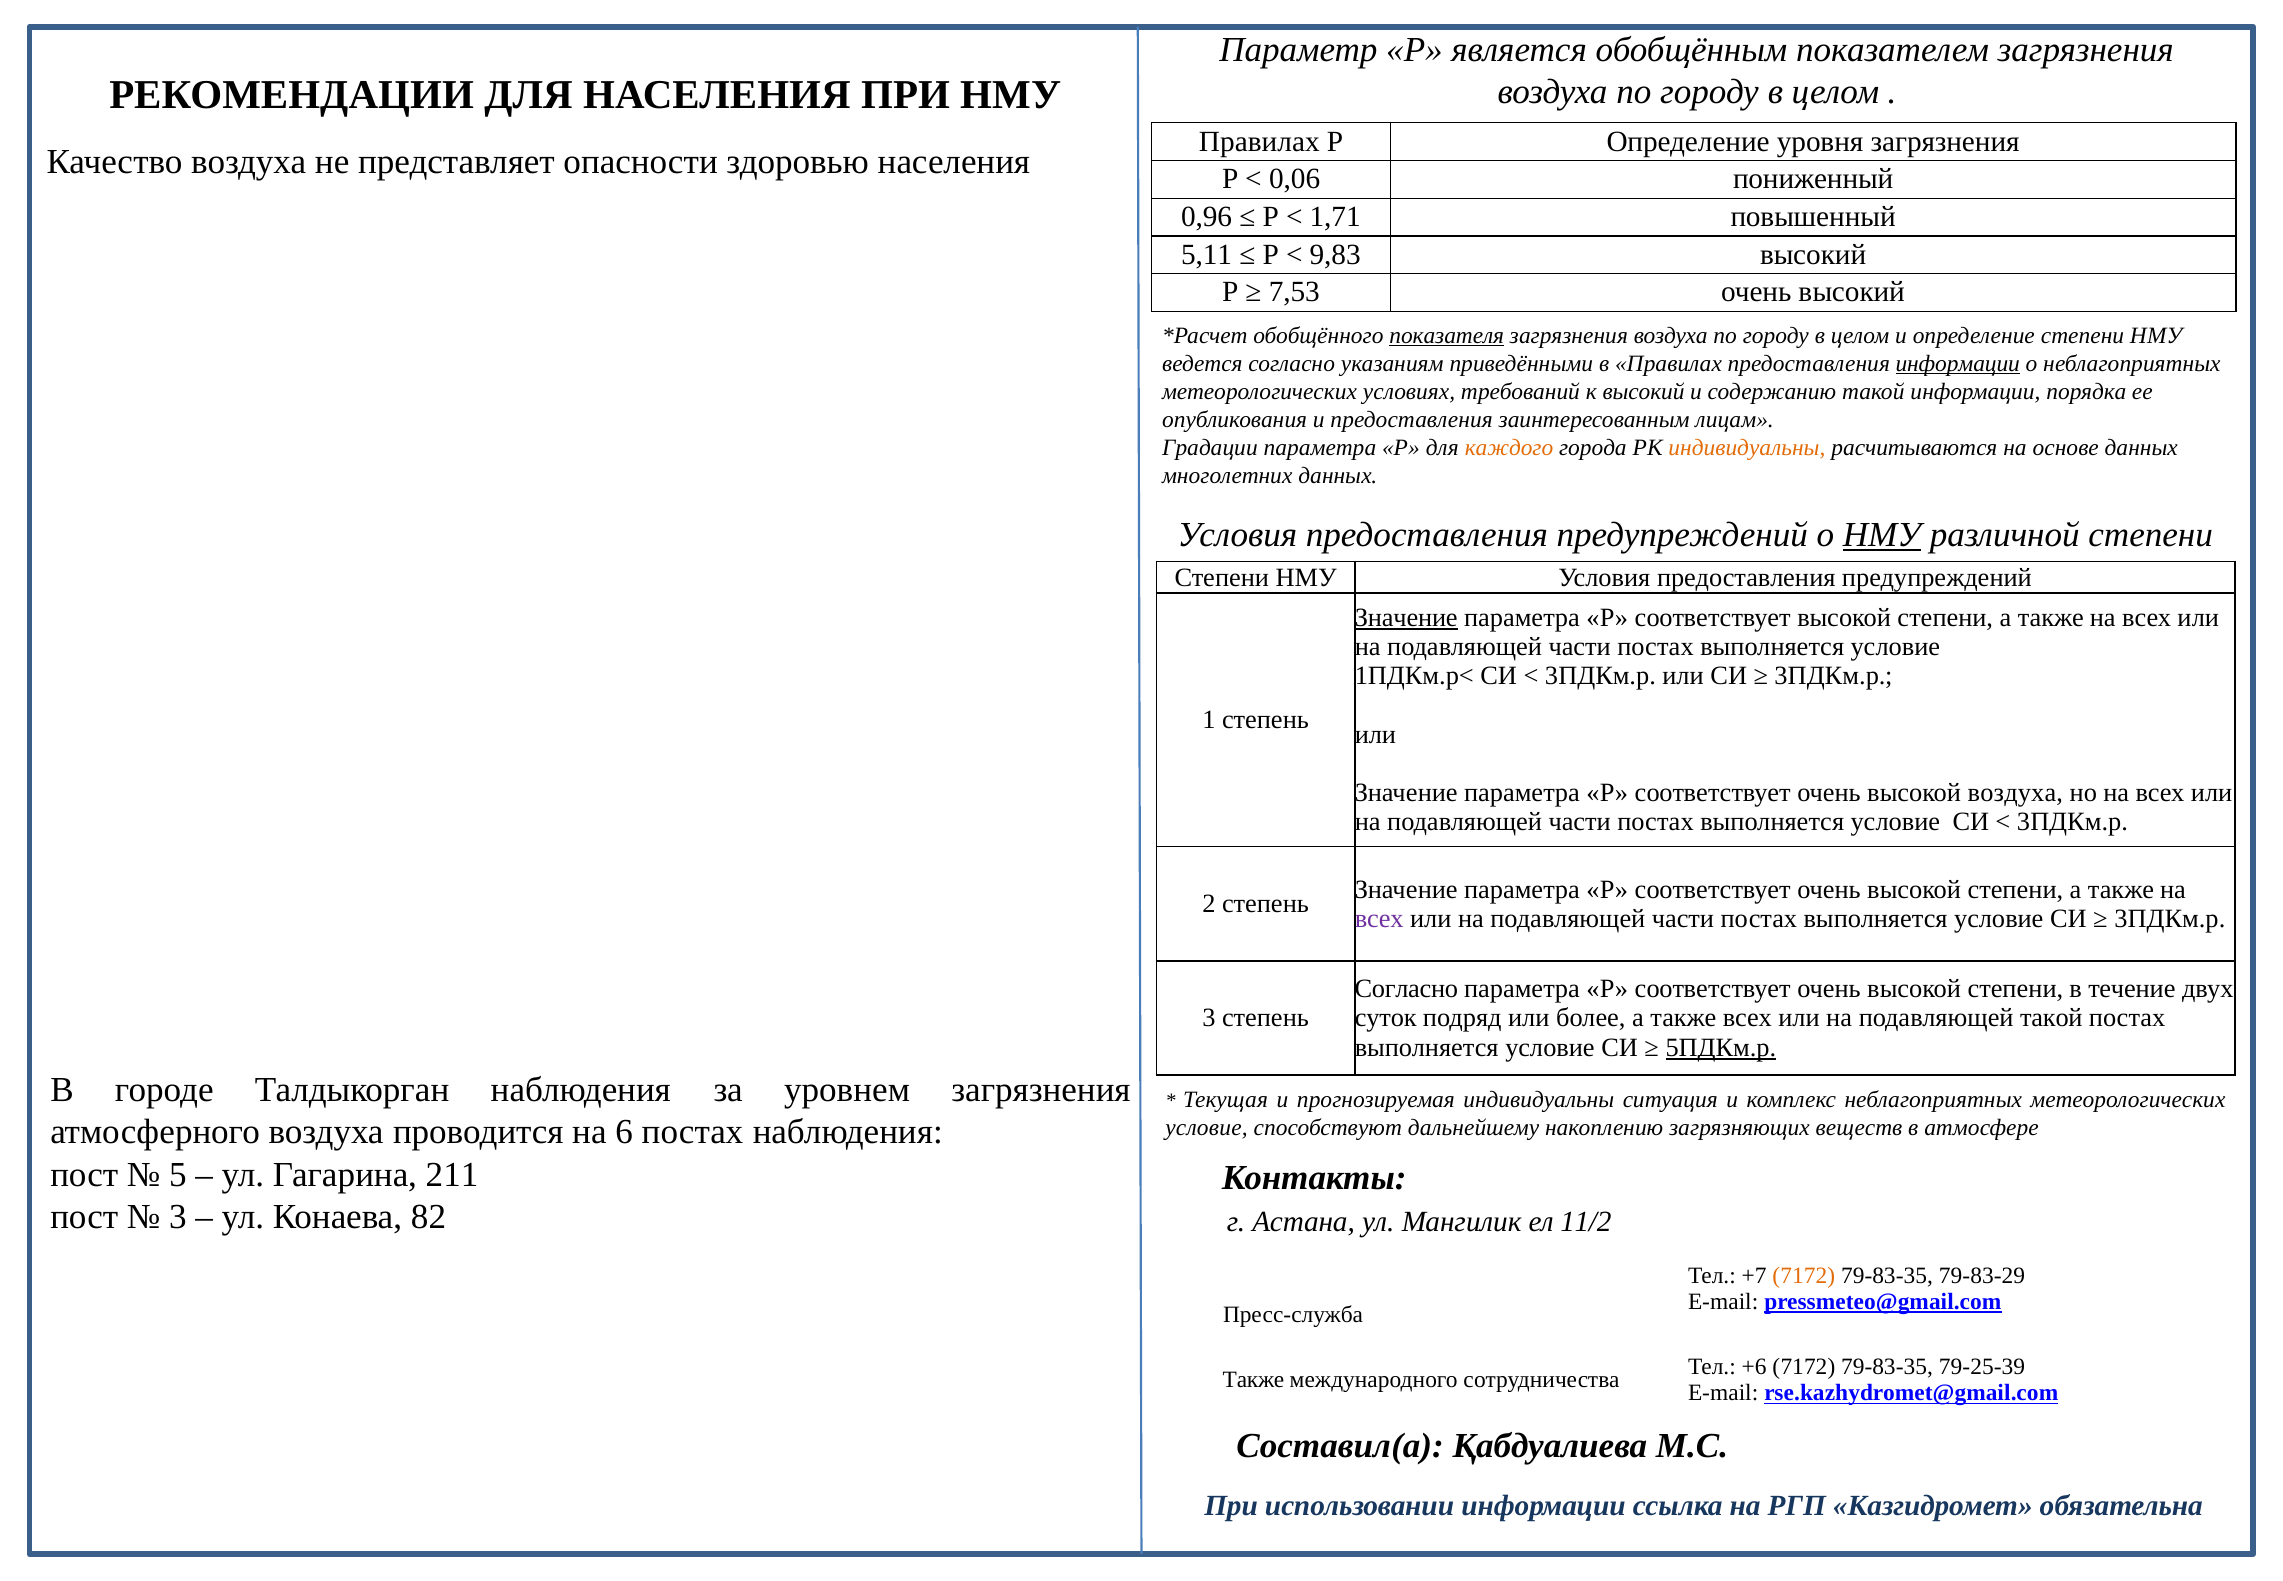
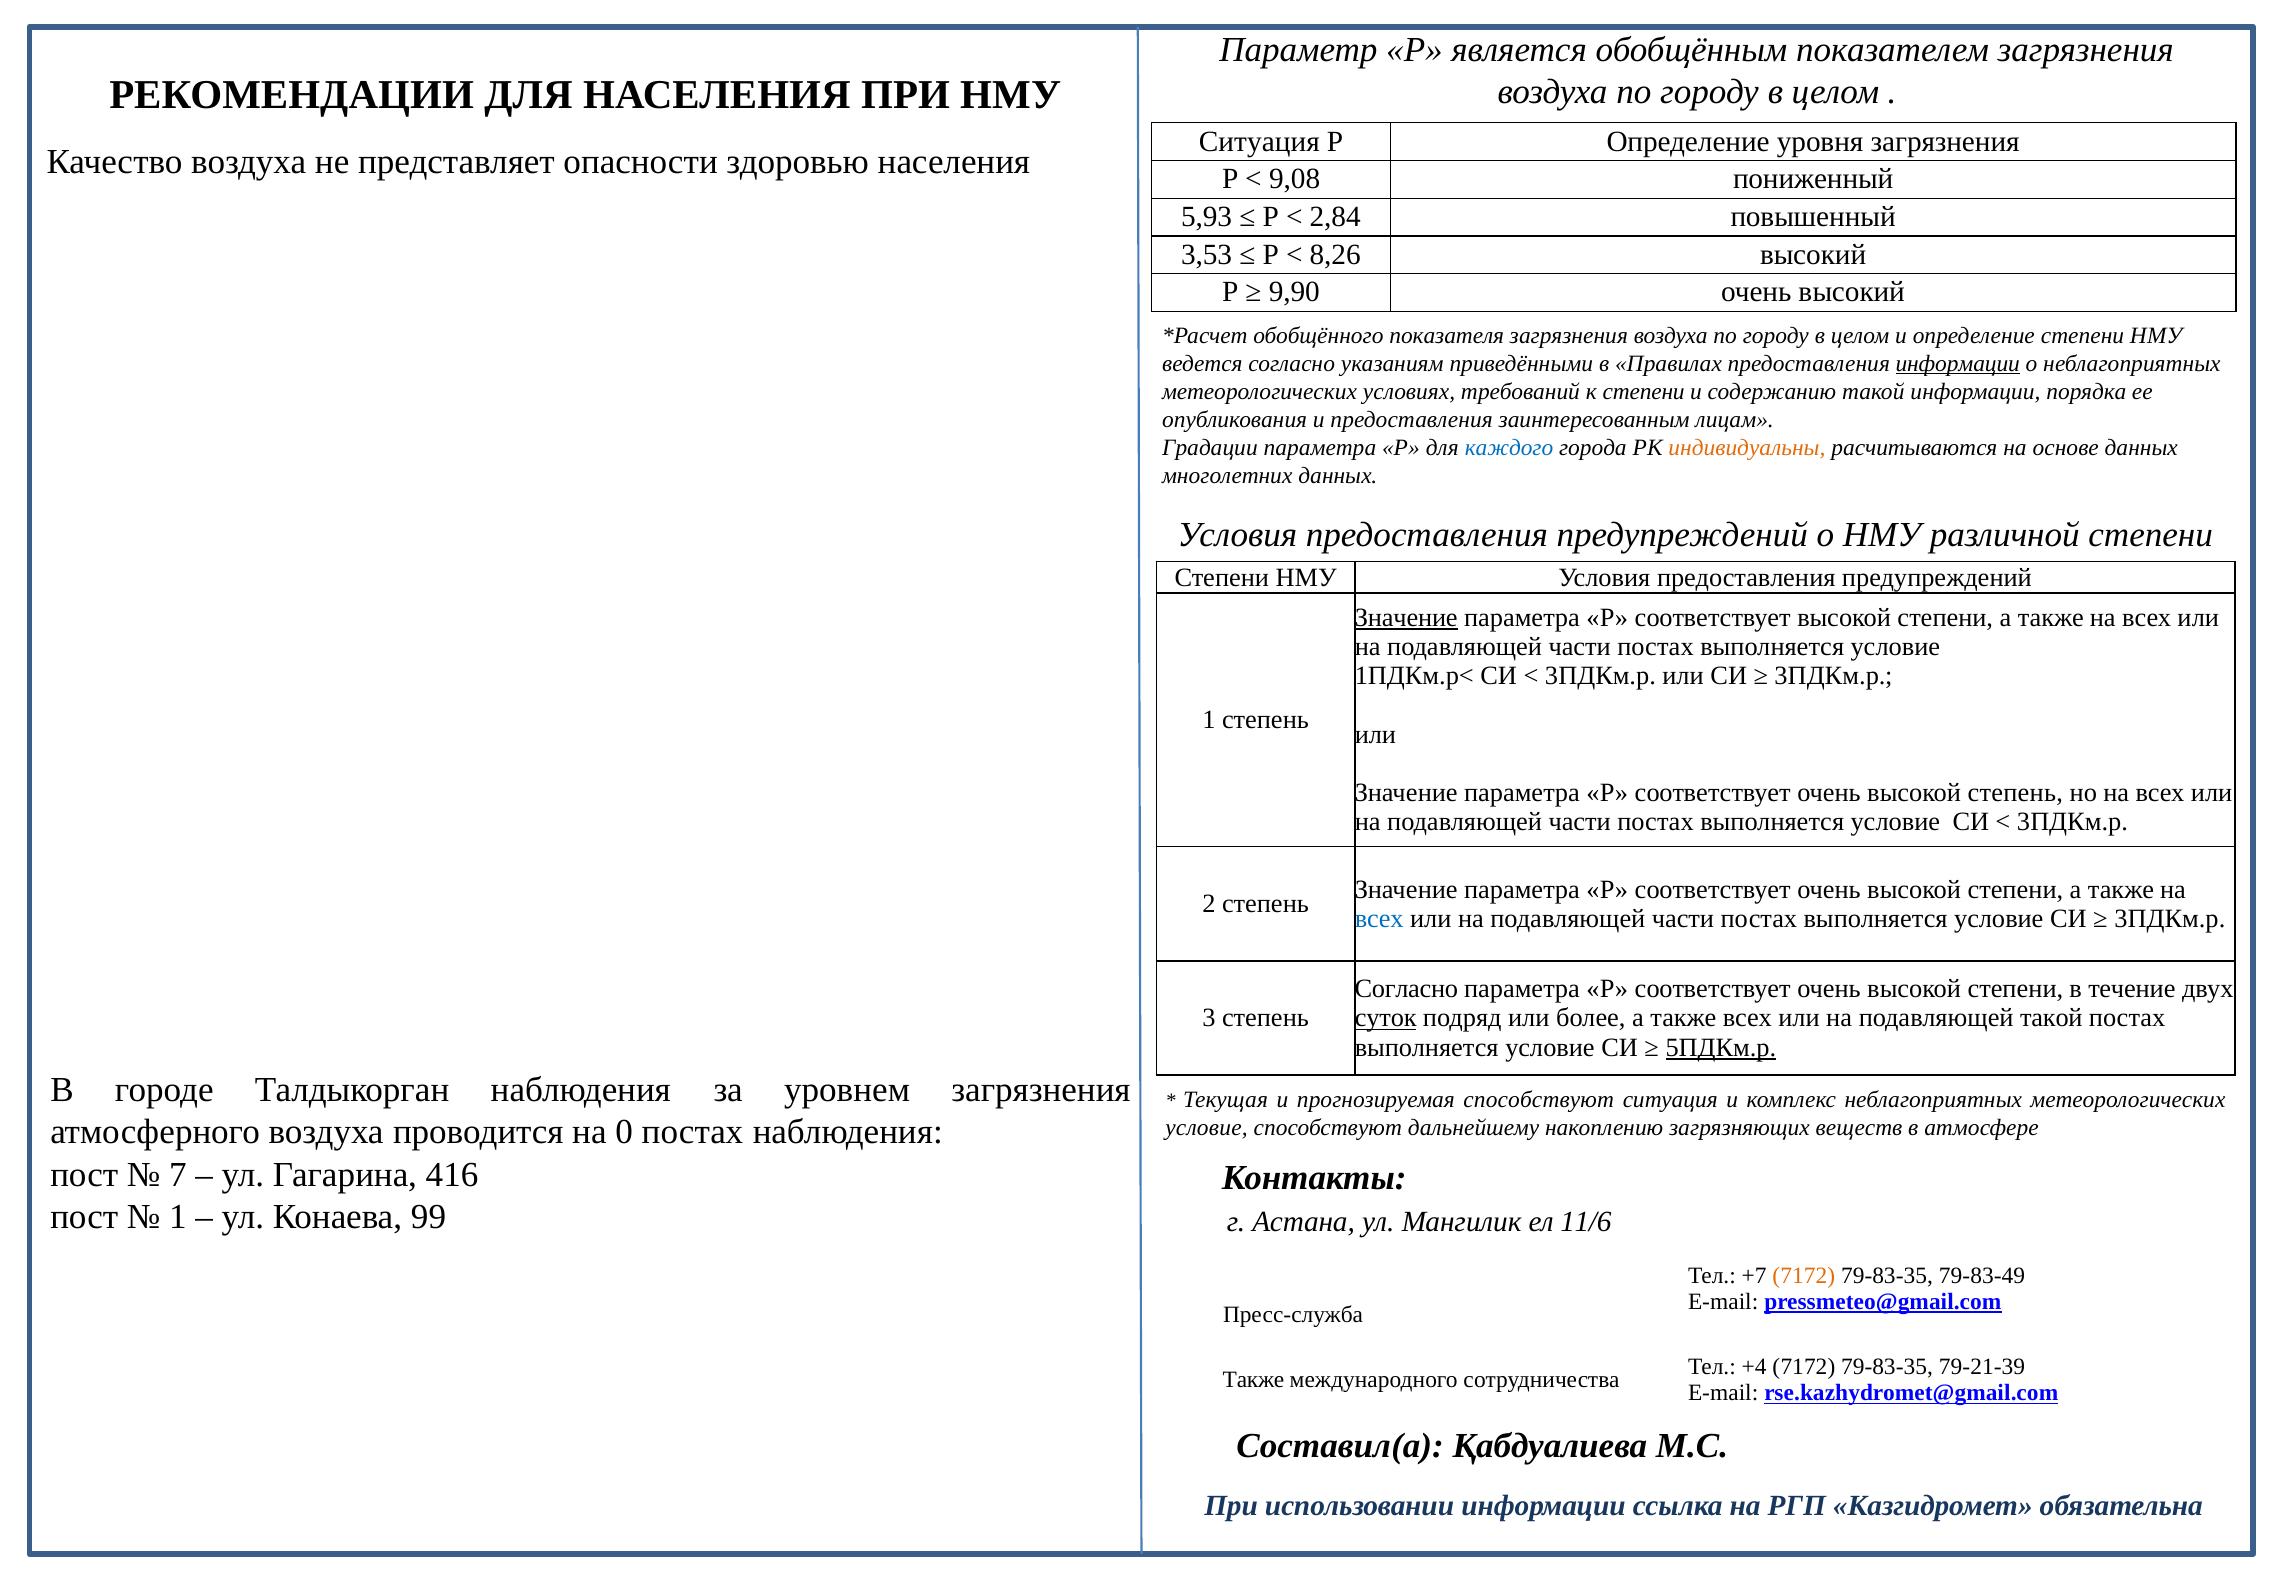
Правилах at (1259, 141): Правилах -> Ситуация
0,06: 0,06 -> 9,08
0,96: 0,96 -> 5,93
1,71: 1,71 -> 2,84
5,11: 5,11 -> 3,53
9,83: 9,83 -> 8,26
7,53: 7,53 -> 9,90
показателя underline: present -> none
к высокий: высокий -> степени
каждого colour: orange -> blue
НМУ at (1882, 535) underline: present -> none
высокой воздуха: воздуха -> степень
всех at (1379, 918) colour: purple -> blue
суток underline: none -> present
прогнозируемая индивидуальны: индивидуальны -> способствуют
6: 6 -> 0
5: 5 -> 7
211: 211 -> 416
3 at (178, 1216): 3 -> 1
82: 82 -> 99
11/2: 11/2 -> 11/6
79-83-29: 79-83-29 -> 79-83-49
+6: +6 -> +4
79-25-39: 79-25-39 -> 79-21-39
